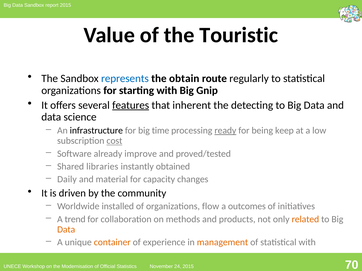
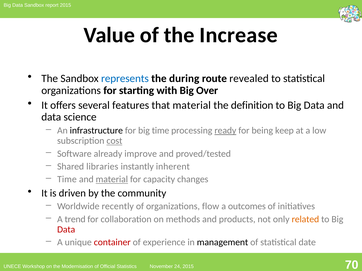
Touristic: Touristic -> Increase
obtain: obtain -> during
regularly: regularly -> revealed
Gnip: Gnip -> Over
features underline: present -> none
that inherent: inherent -> material
detecting: detecting -> definition
obtained: obtained -> inherent
Daily at (67, 180): Daily -> Time
material at (112, 180) underline: none -> present
installed: installed -> recently
Data at (66, 230) colour: orange -> red
container colour: orange -> red
management colour: orange -> black
statistical with: with -> date
